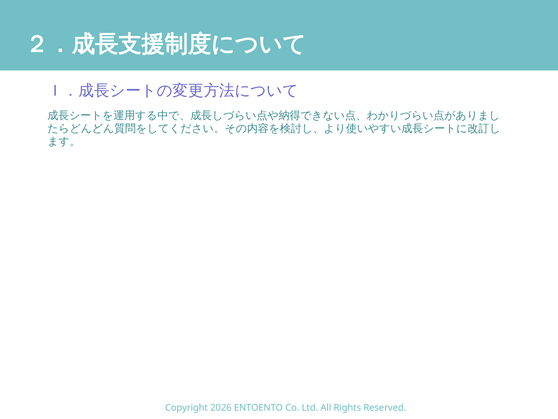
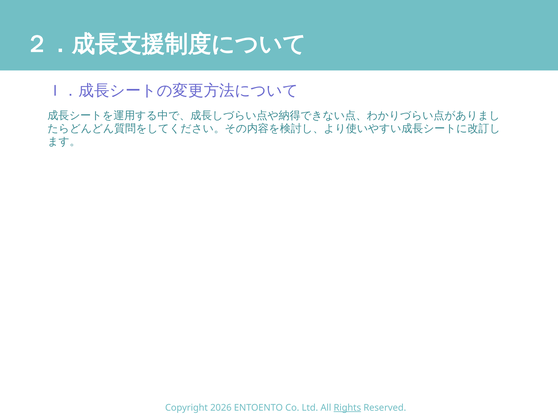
Rights underline: none -> present
